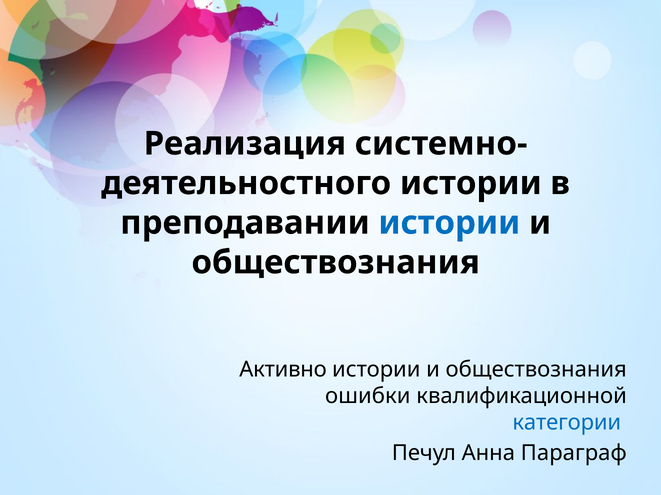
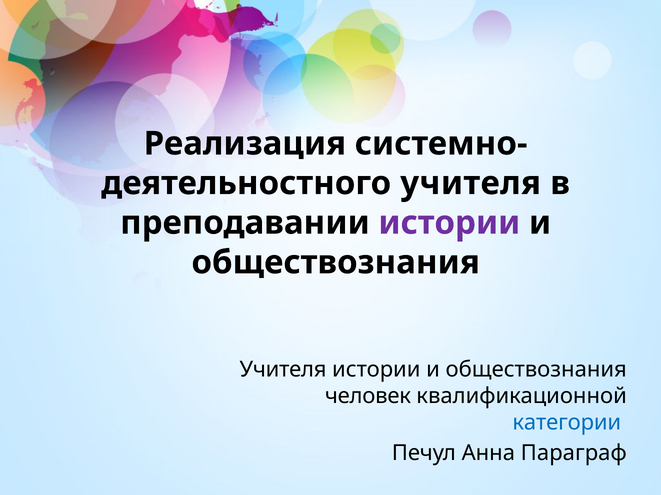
истории at (471, 183): истории -> учителя
истории at (449, 223) colour: blue -> purple
Активно at (283, 370): Активно -> Учителя
ошибки: ошибки -> человек
